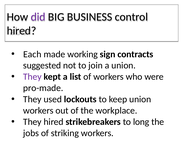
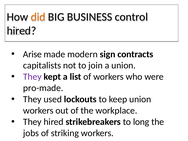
did colour: purple -> orange
Each: Each -> Arise
working: working -> modern
suggested: suggested -> capitalists
